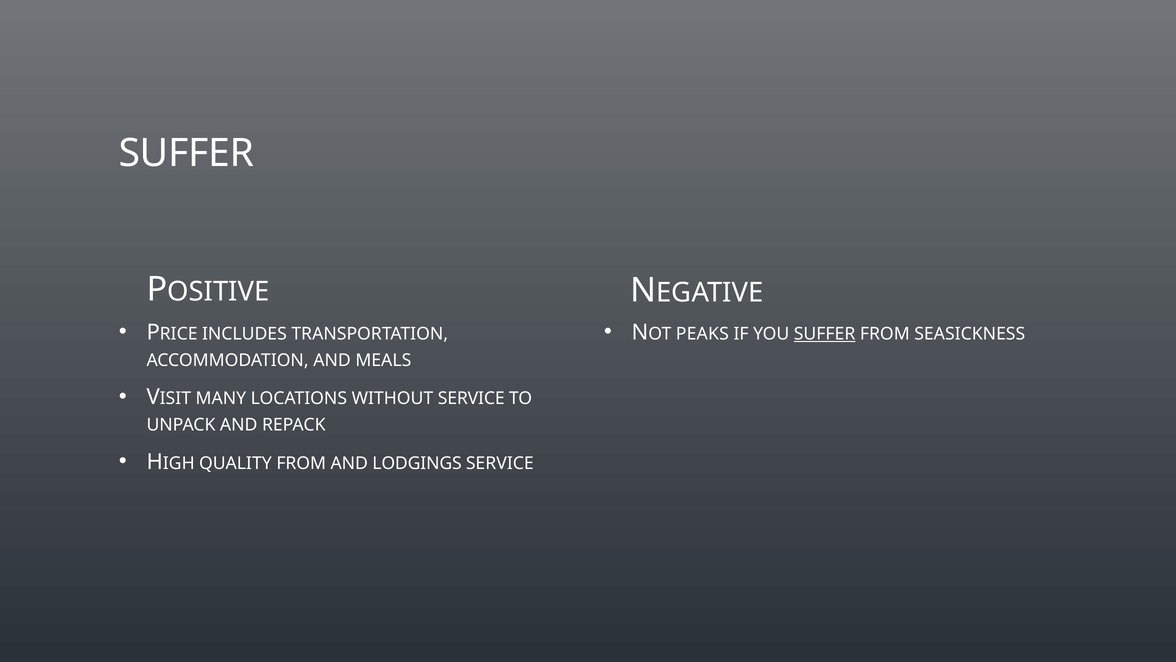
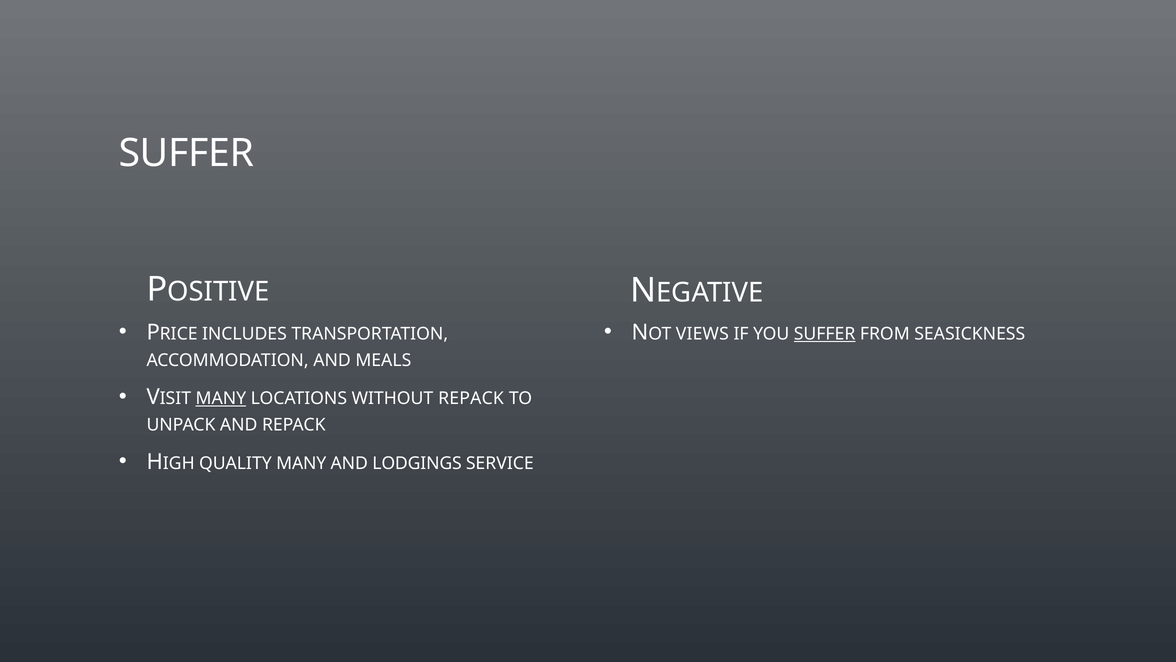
PEAKS: PEAKS -> VIEWS
MANY at (221, 398) underline: none -> present
WITHOUT SERVICE: SERVICE -> REPACK
QUALITY FROM: FROM -> MANY
